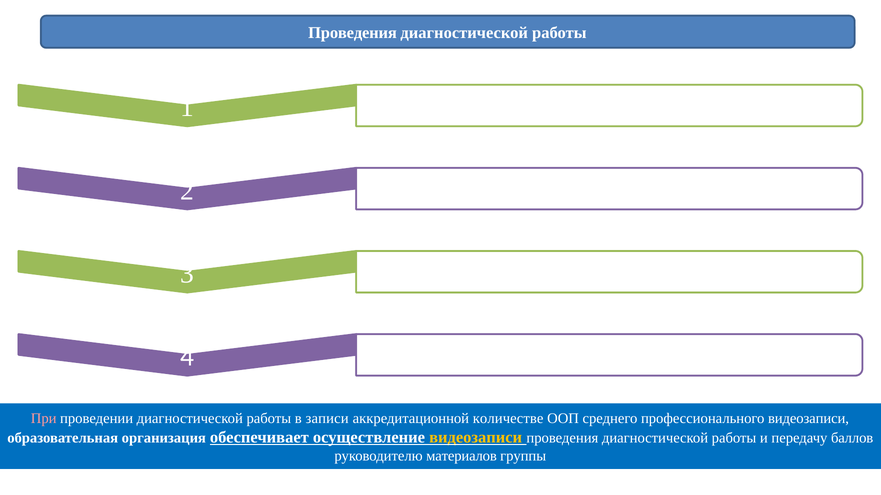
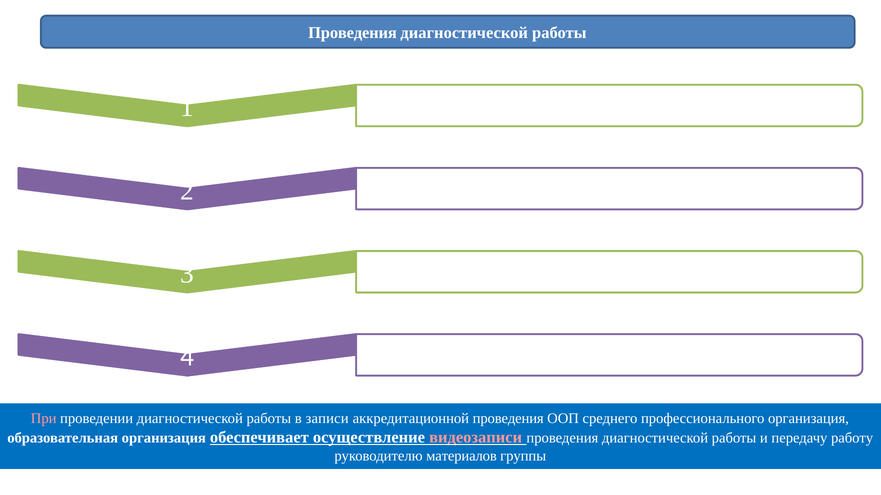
аккредитационной количестве: количестве -> проведения
профессионального видеозаписи: видеозаписи -> организация
видеозаписи at (476, 438) colour: yellow -> pink
баллов: баллов -> работу
